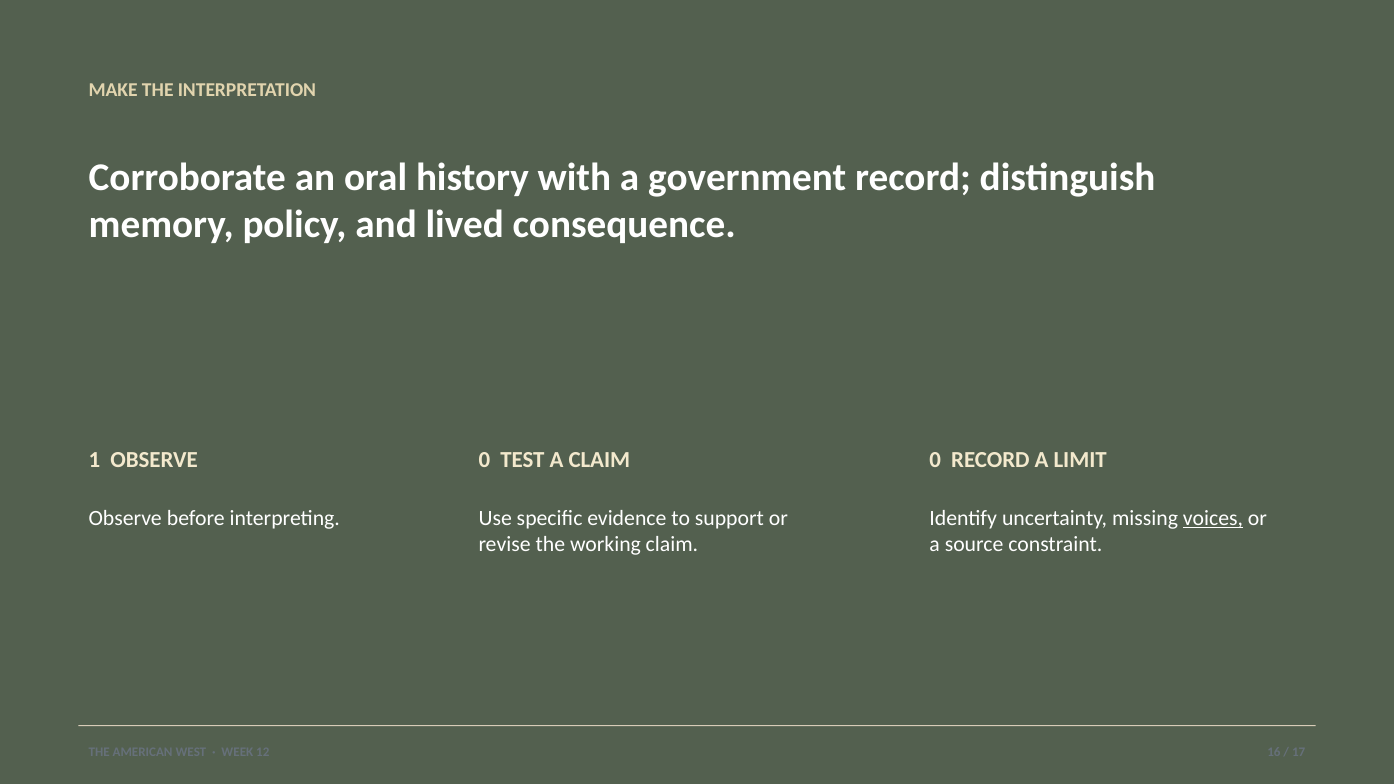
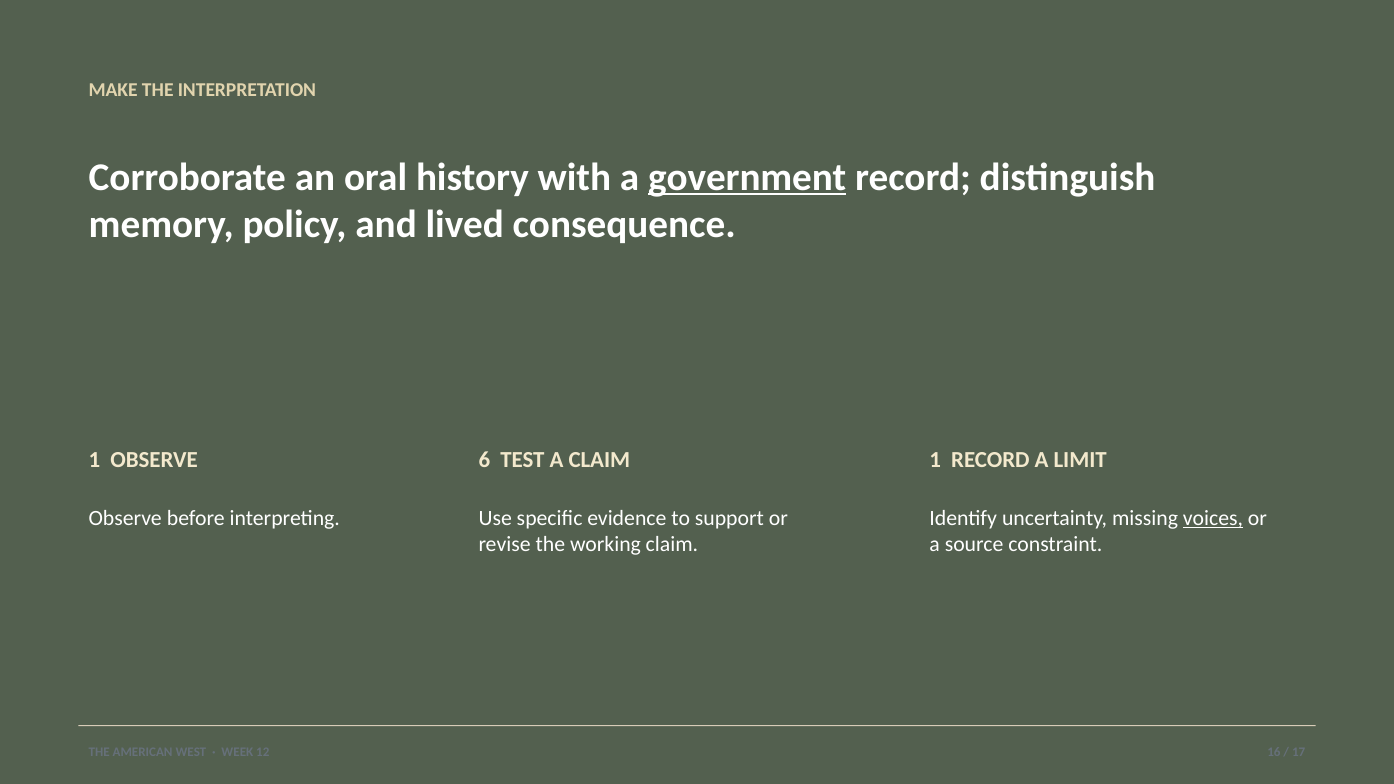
government underline: none -> present
OBSERVE 0: 0 -> 6
CLAIM 0: 0 -> 1
